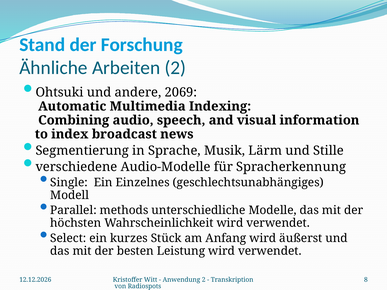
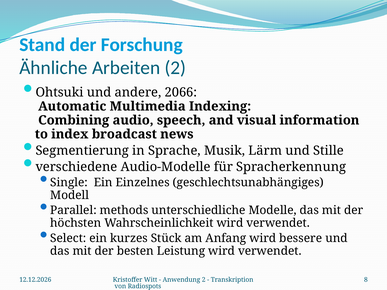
2069: 2069 -> 2066
äußerst: äußerst -> bessere
